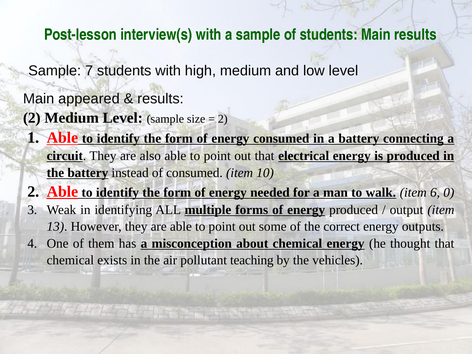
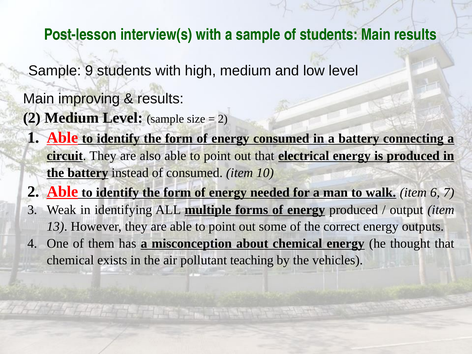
7: 7 -> 9
appeared: appeared -> improving
0: 0 -> 7
